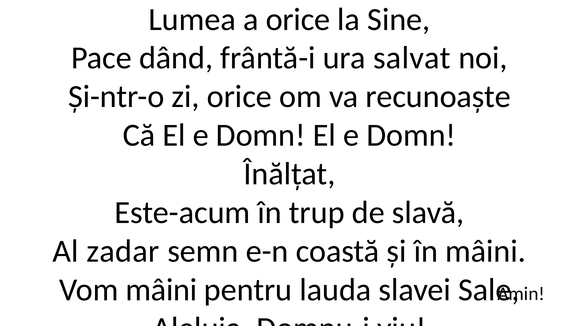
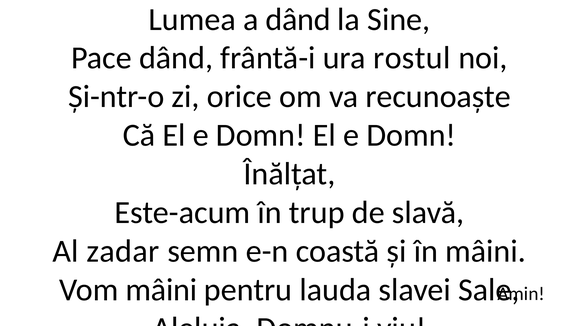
a orice: orice -> dând
salvat: salvat -> rostul
